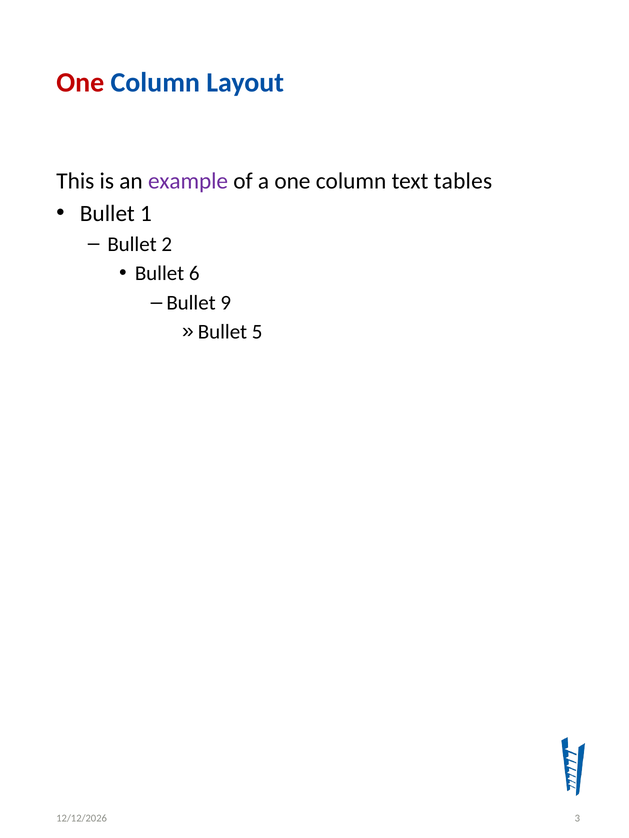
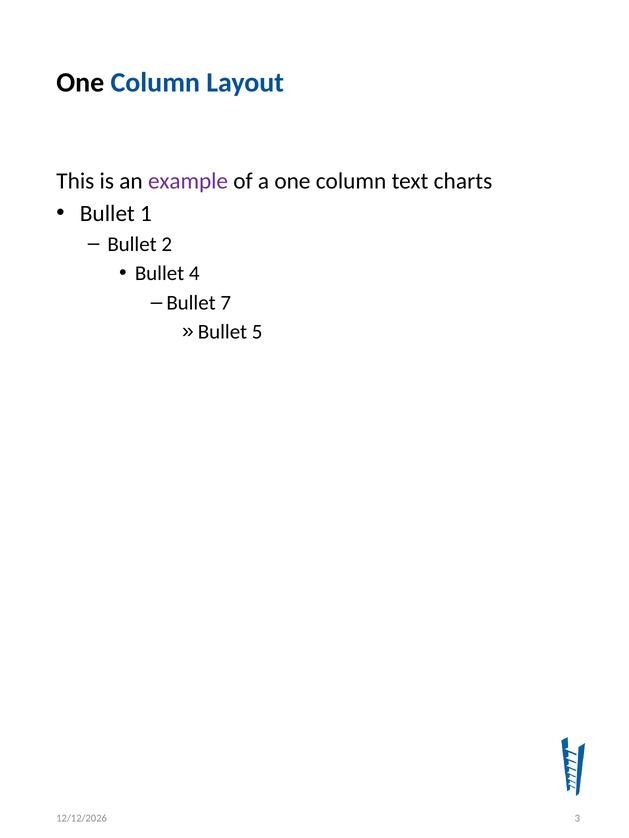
One at (80, 82) colour: red -> black
tables: tables -> charts
6: 6 -> 4
9: 9 -> 7
